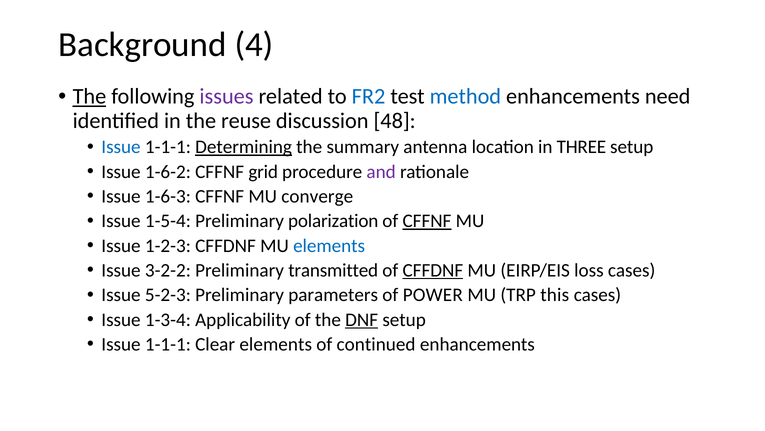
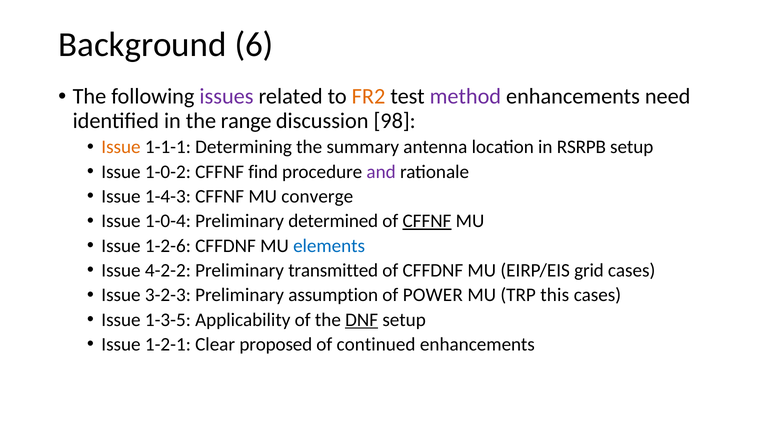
4: 4 -> 6
The at (89, 96) underline: present -> none
FR2 colour: blue -> orange
method colour: blue -> purple
reuse: reuse -> range
48: 48 -> 98
Issue at (121, 147) colour: blue -> orange
Determining underline: present -> none
THREE: THREE -> RSRPB
1-6-2: 1-6-2 -> 1-0-2
grid: grid -> find
1-6-3: 1-6-3 -> 1-4-3
1-5-4: 1-5-4 -> 1-0-4
polarization: polarization -> determined
1-2-3: 1-2-3 -> 1-2-6
3-2-2: 3-2-2 -> 4-2-2
CFFDNF at (433, 270) underline: present -> none
loss: loss -> grid
5-2-3: 5-2-3 -> 3-2-3
parameters: parameters -> assumption
1-3-4: 1-3-4 -> 1-3-5
1-1-1 at (168, 344): 1-1-1 -> 1-2-1
Clear elements: elements -> proposed
